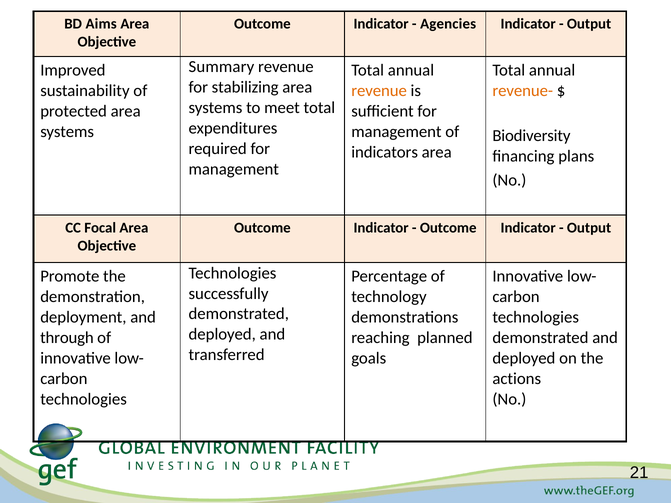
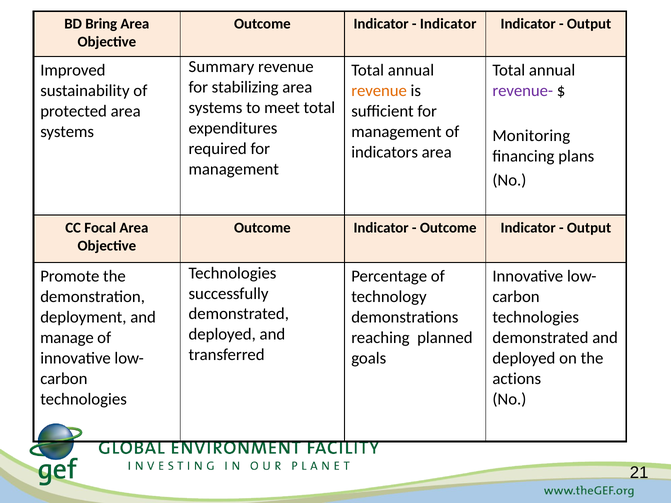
Aims: Aims -> Bring
Agencies at (448, 24): Agencies -> Indicator
revenue- colour: orange -> purple
Biodiversity: Biodiversity -> Monitoring
through: through -> manage
